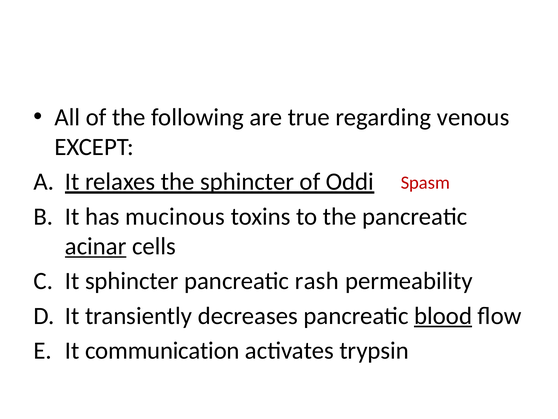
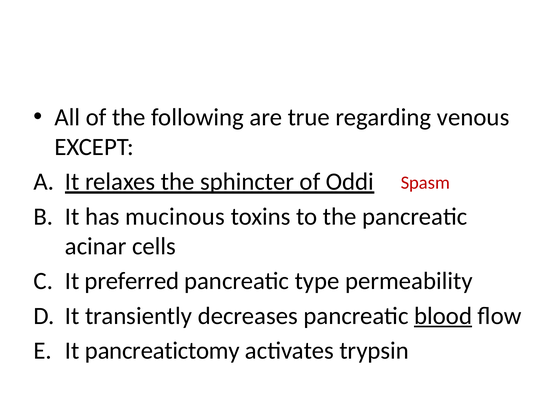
acinar underline: present -> none
It sphincter: sphincter -> preferred
rash: rash -> type
communication: communication -> pancreatictomy
